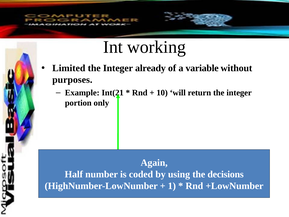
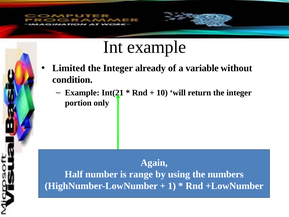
Int working: working -> example
purposes: purposes -> condition
coded: coded -> range
decisions: decisions -> numbers
